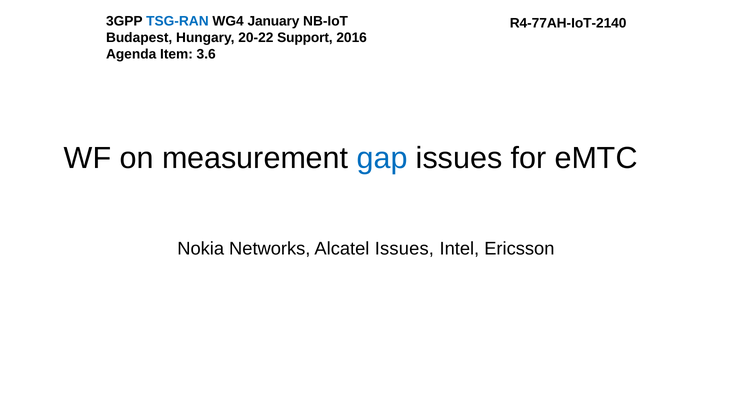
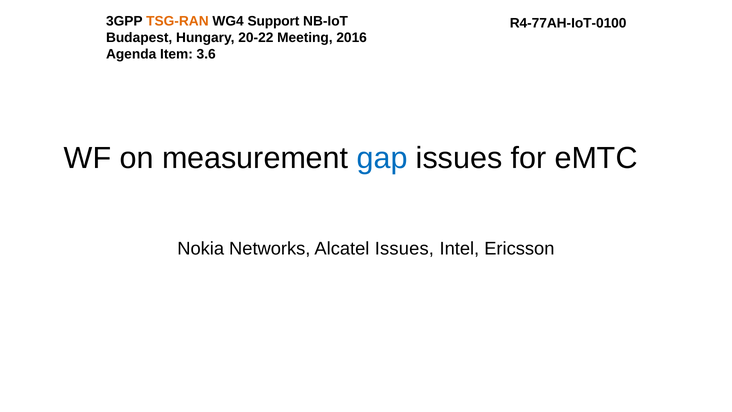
TSG-RAN colour: blue -> orange
January: January -> Support
R4-77AH-IoT-2140: R4-77AH-IoT-2140 -> R4-77AH-IoT-0100
Support: Support -> Meeting
